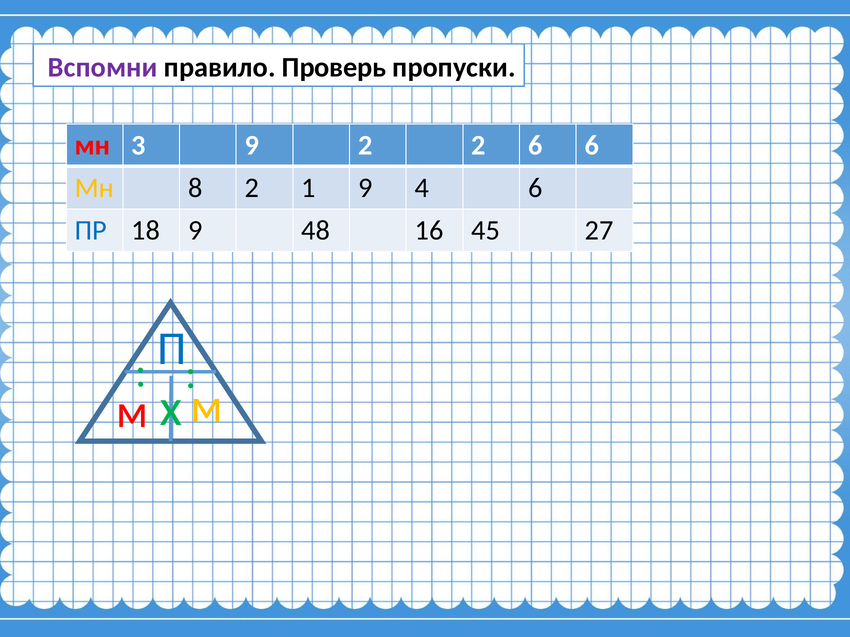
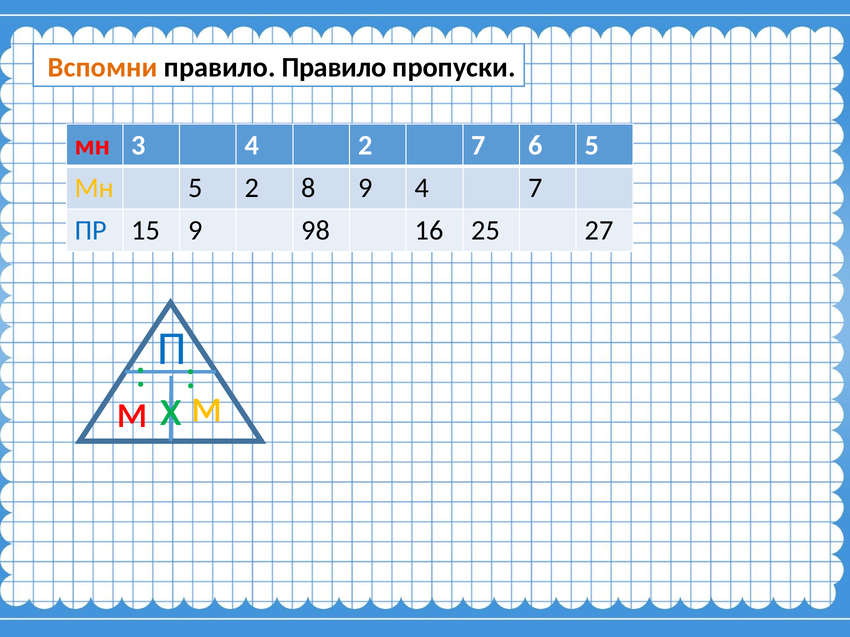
Вспомни colour: purple -> orange
правило Проверь: Проверь -> Правило
3 9: 9 -> 4
2 2: 2 -> 7
6 6: 6 -> 5
Мн 8: 8 -> 5
1: 1 -> 8
4 6: 6 -> 7
18: 18 -> 15
48: 48 -> 98
45: 45 -> 25
